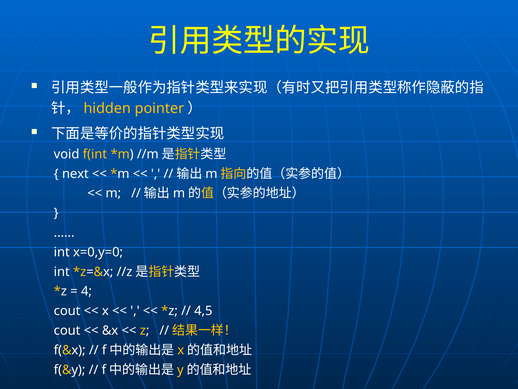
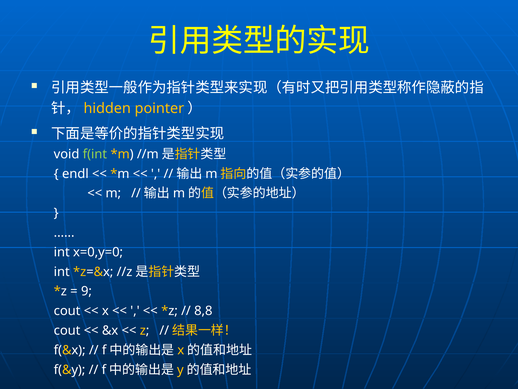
f(int colour: yellow -> light green
next: next -> endl
4: 4 -> 9
4,5: 4,5 -> 8,8
